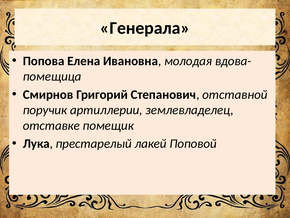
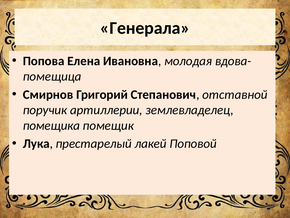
отставке: отставке -> помещика
